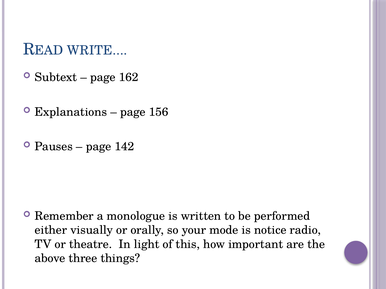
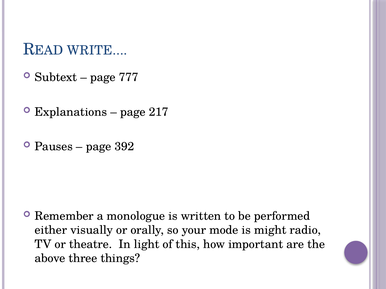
162: 162 -> 777
156: 156 -> 217
142: 142 -> 392
notice: notice -> might
